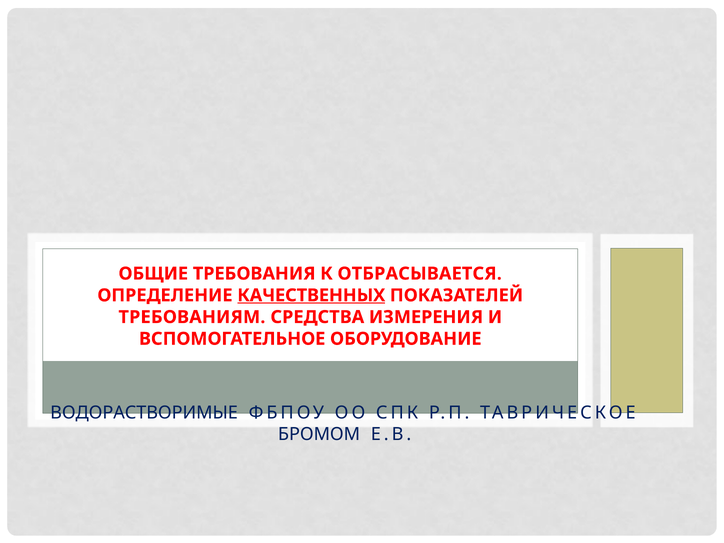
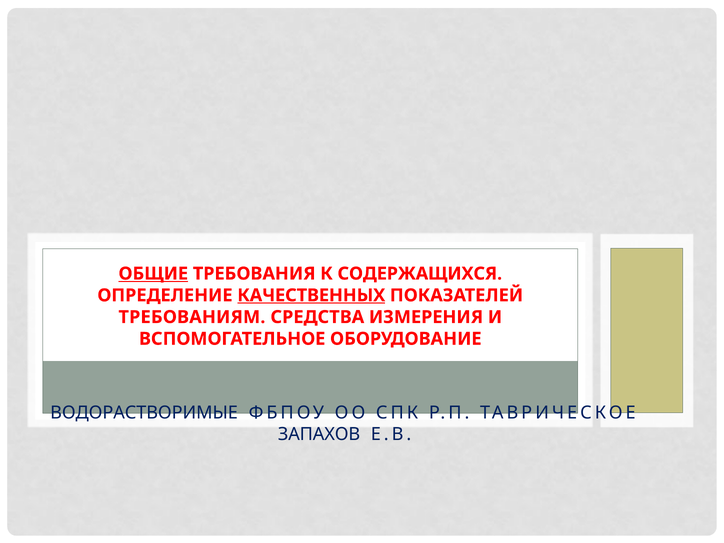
ОБЩИЕ underline: none -> present
ОТБРАСЫВАЕТСЯ: ОТБРАСЫВАЕТСЯ -> СОДЕРЖАЩИХСЯ
БРОМОМ: БРОМОМ -> ЗАПАХОВ
